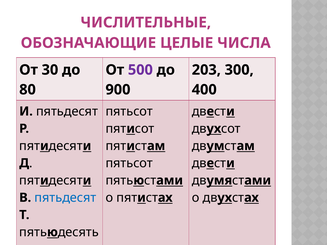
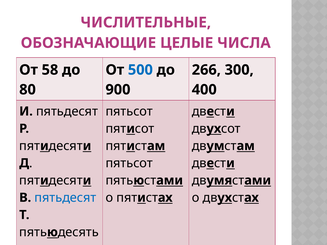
30: 30 -> 58
500 colour: purple -> blue
203: 203 -> 266
